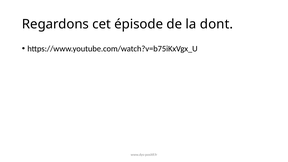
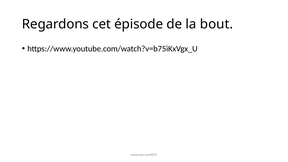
dont: dont -> bout
